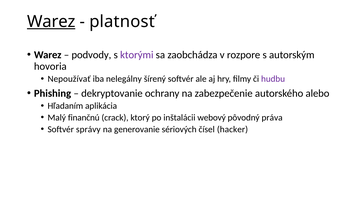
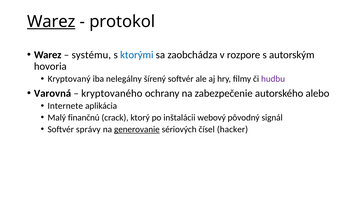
platnosť: platnosť -> protokol
podvody: podvody -> systému
ktorými colour: purple -> blue
Nepoužívať: Nepoužívať -> Kryptovaný
Phishing: Phishing -> Varovná
dekryptovanie: dekryptovanie -> kryptovaného
Hľadaním: Hľadaním -> Internete
práva: práva -> signál
generovanie underline: none -> present
